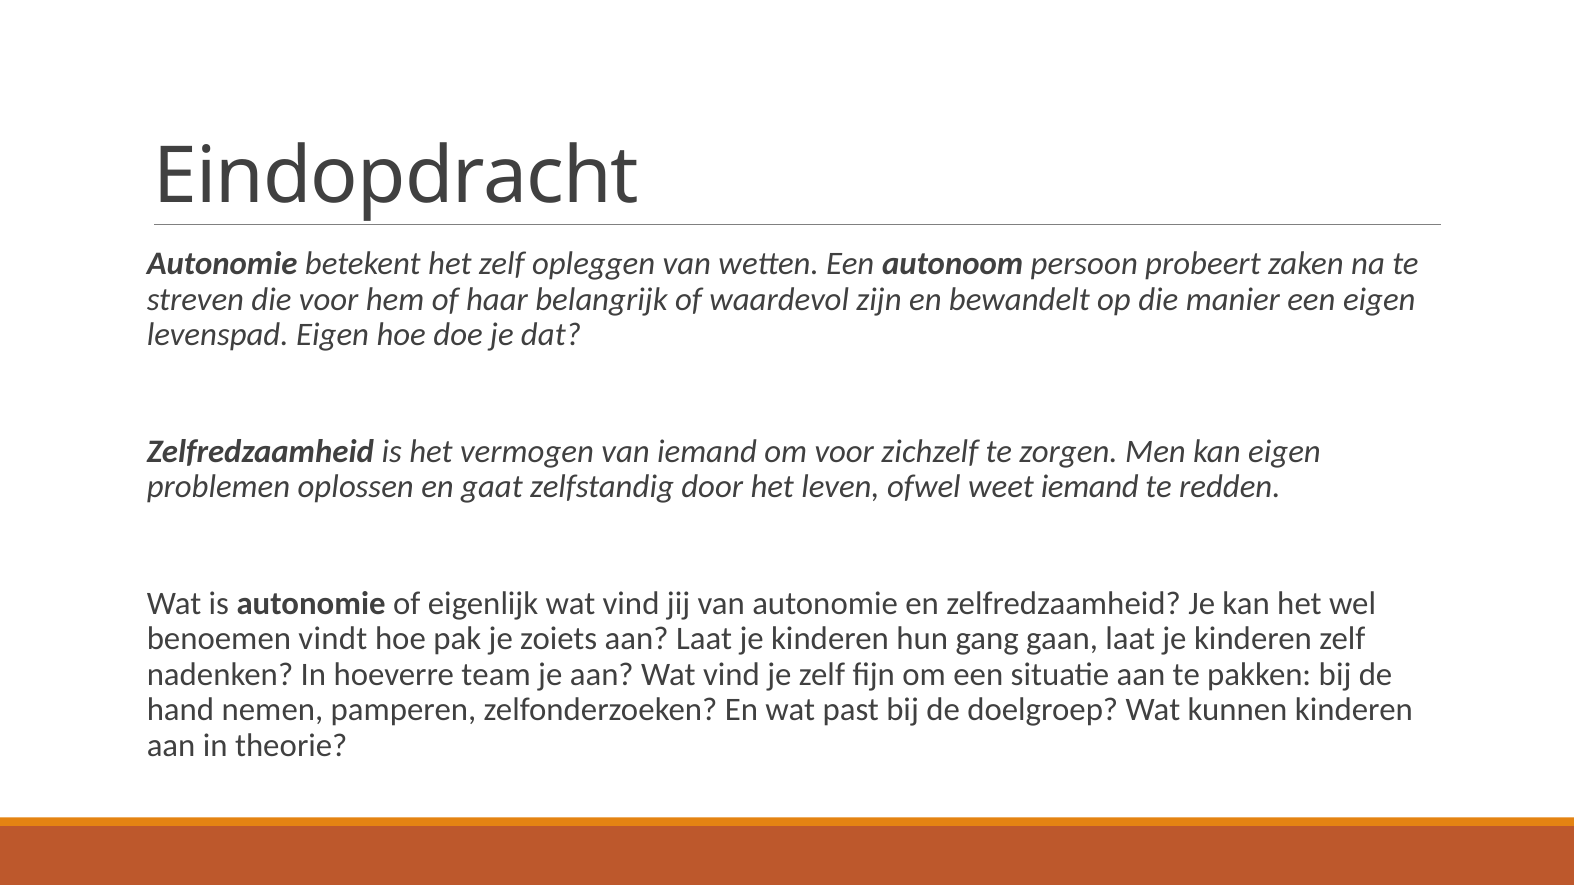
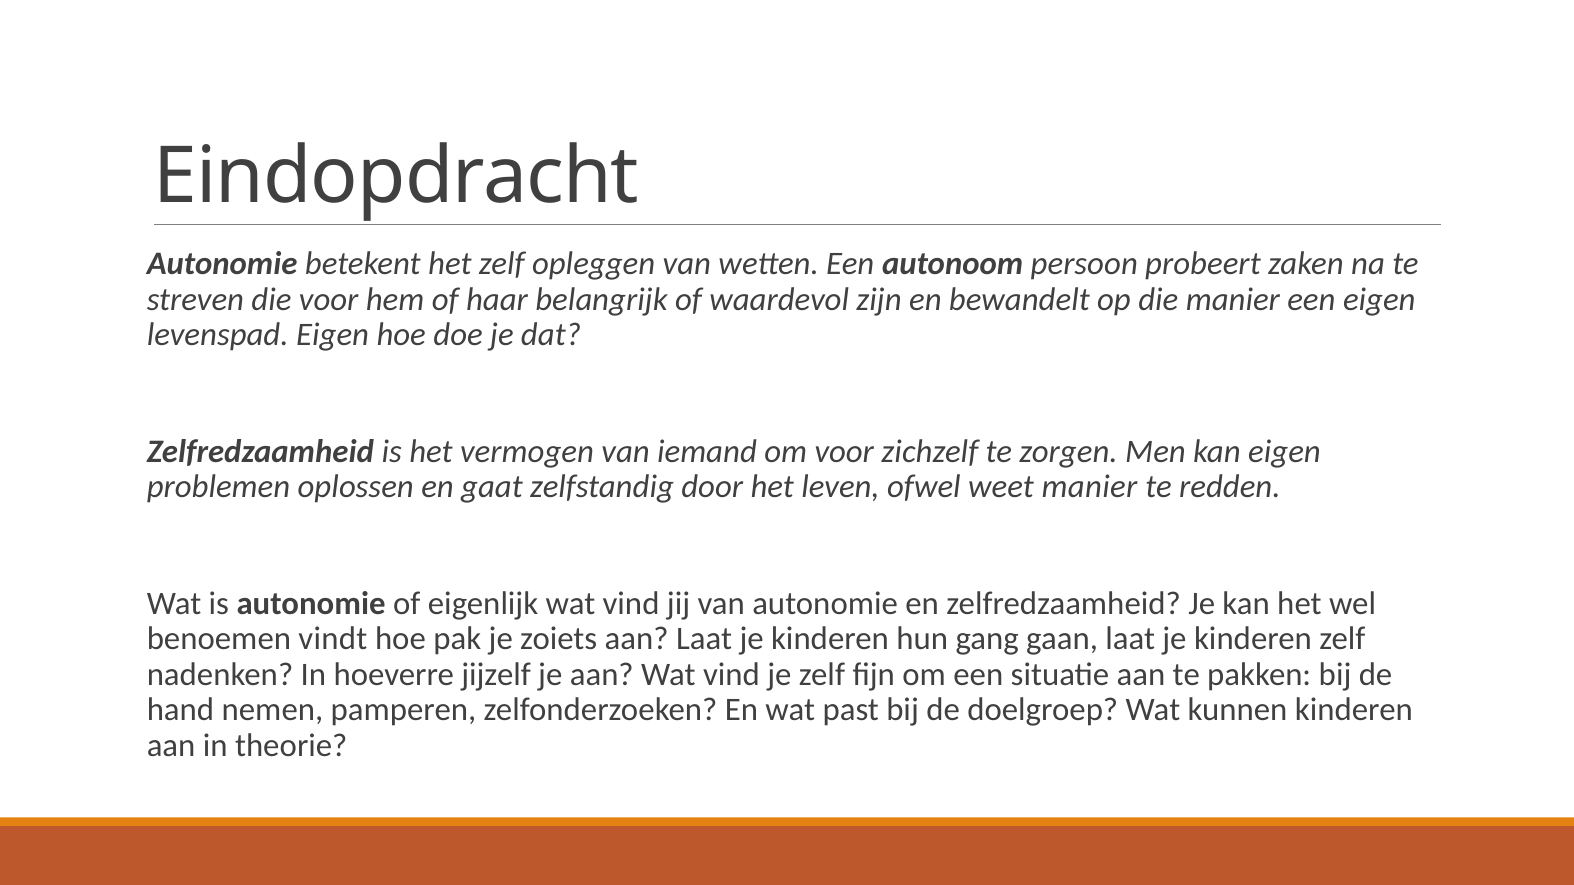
weet iemand: iemand -> manier
team: team -> jijzelf
